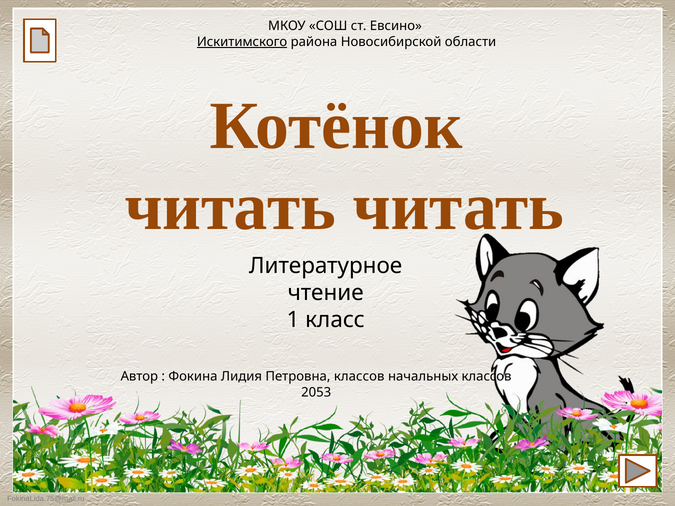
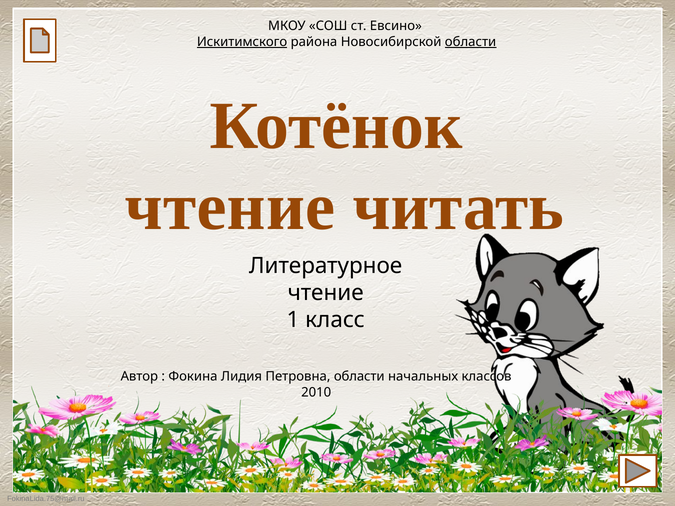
области at (471, 42) underline: none -> present
читать at (230, 207): читать -> чтение
Петровна классов: классов -> области
2053: 2053 -> 2010
